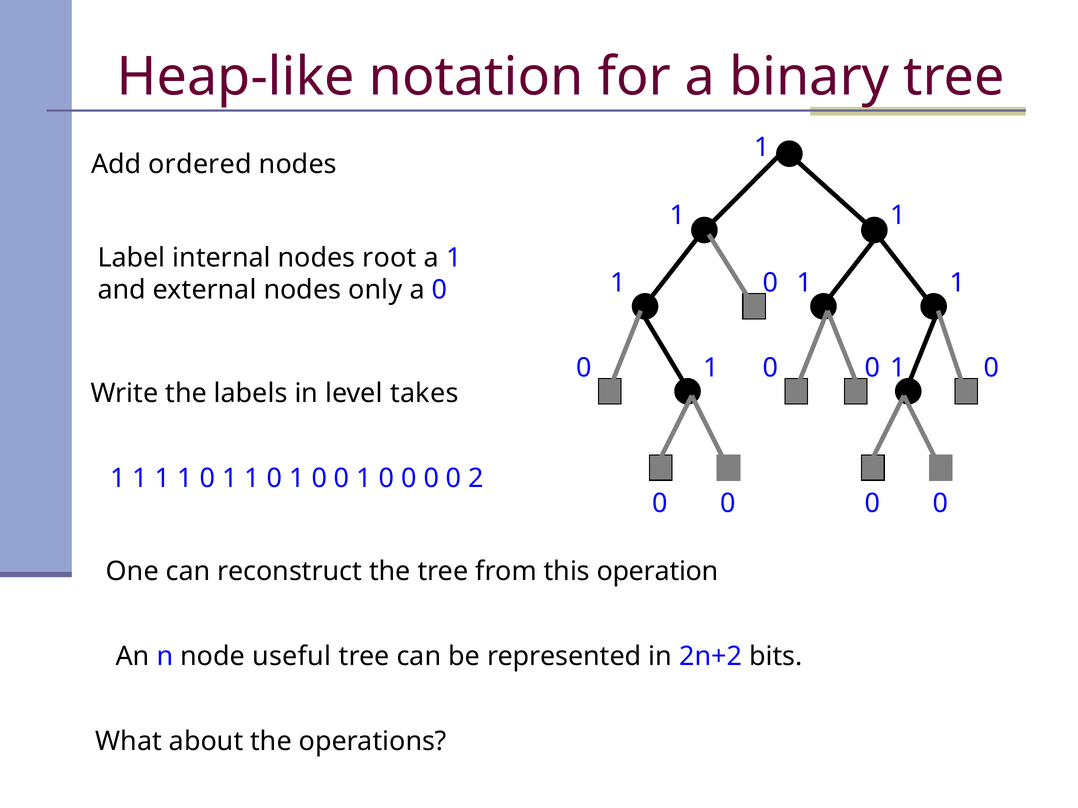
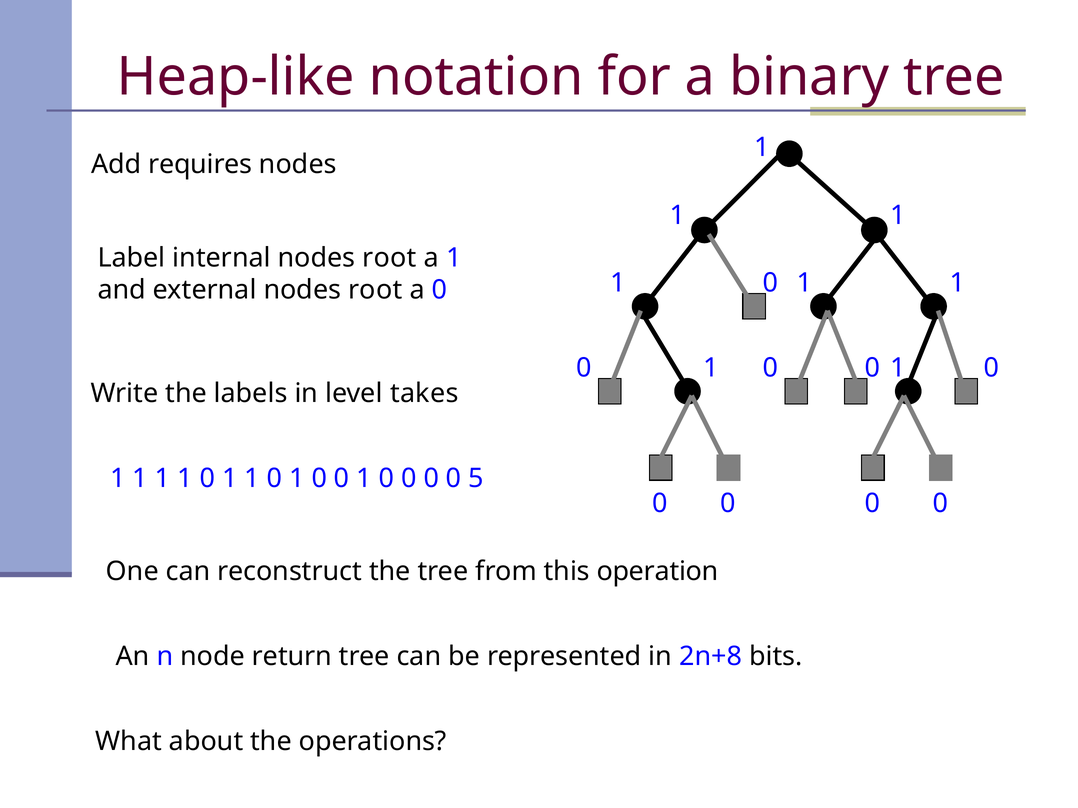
ordered: ordered -> requires
external nodes only: only -> root
2: 2 -> 5
useful: useful -> return
2n+2: 2n+2 -> 2n+8
